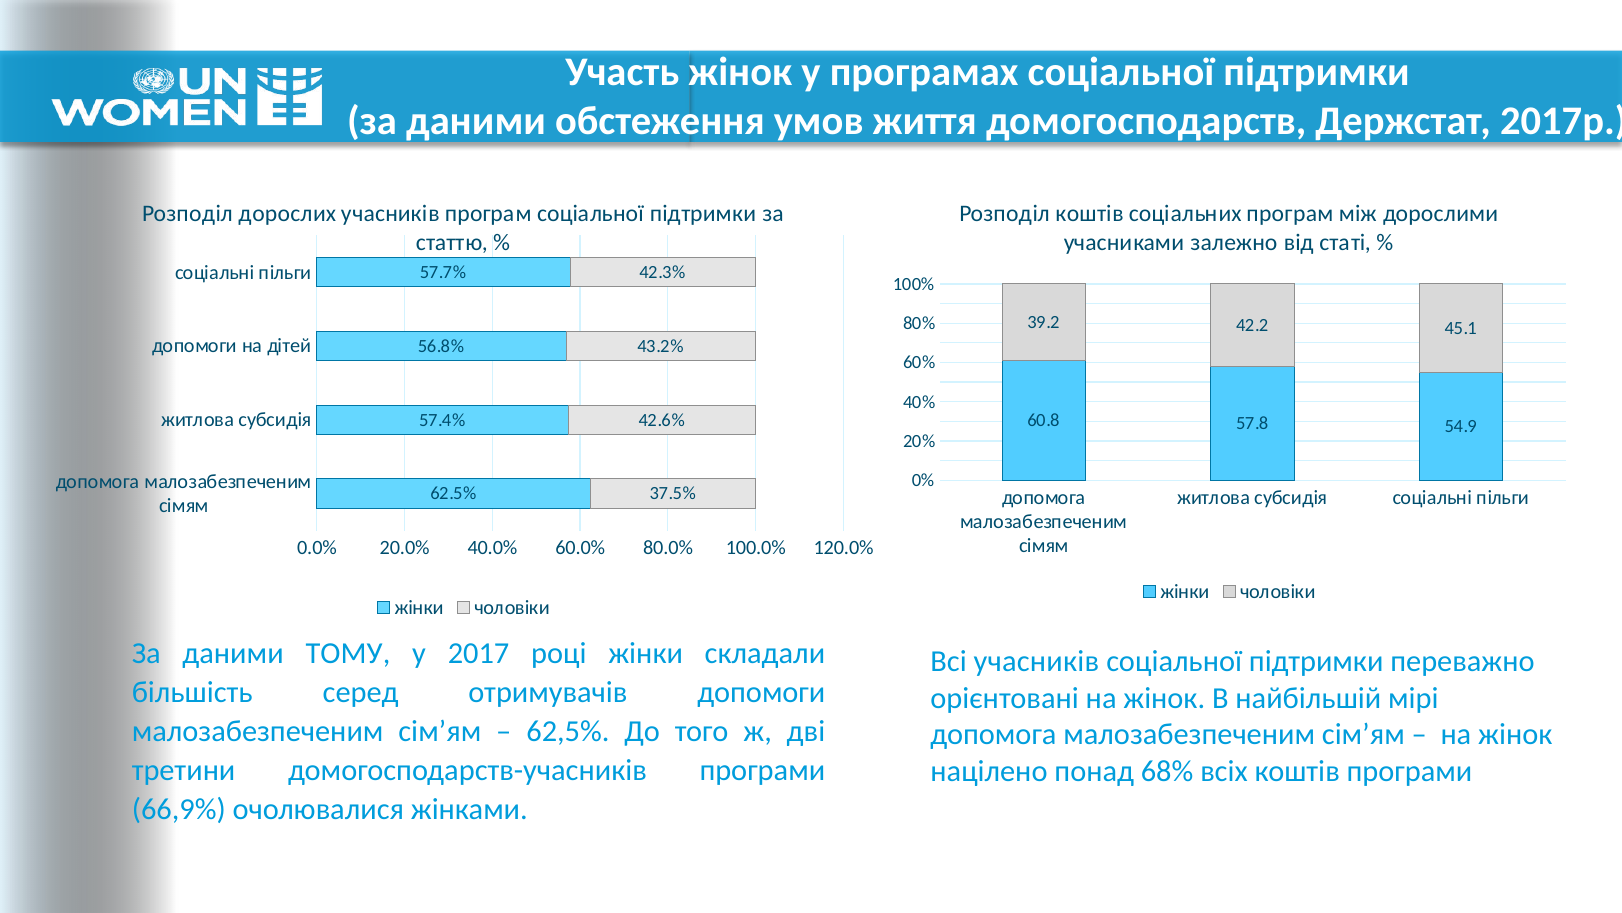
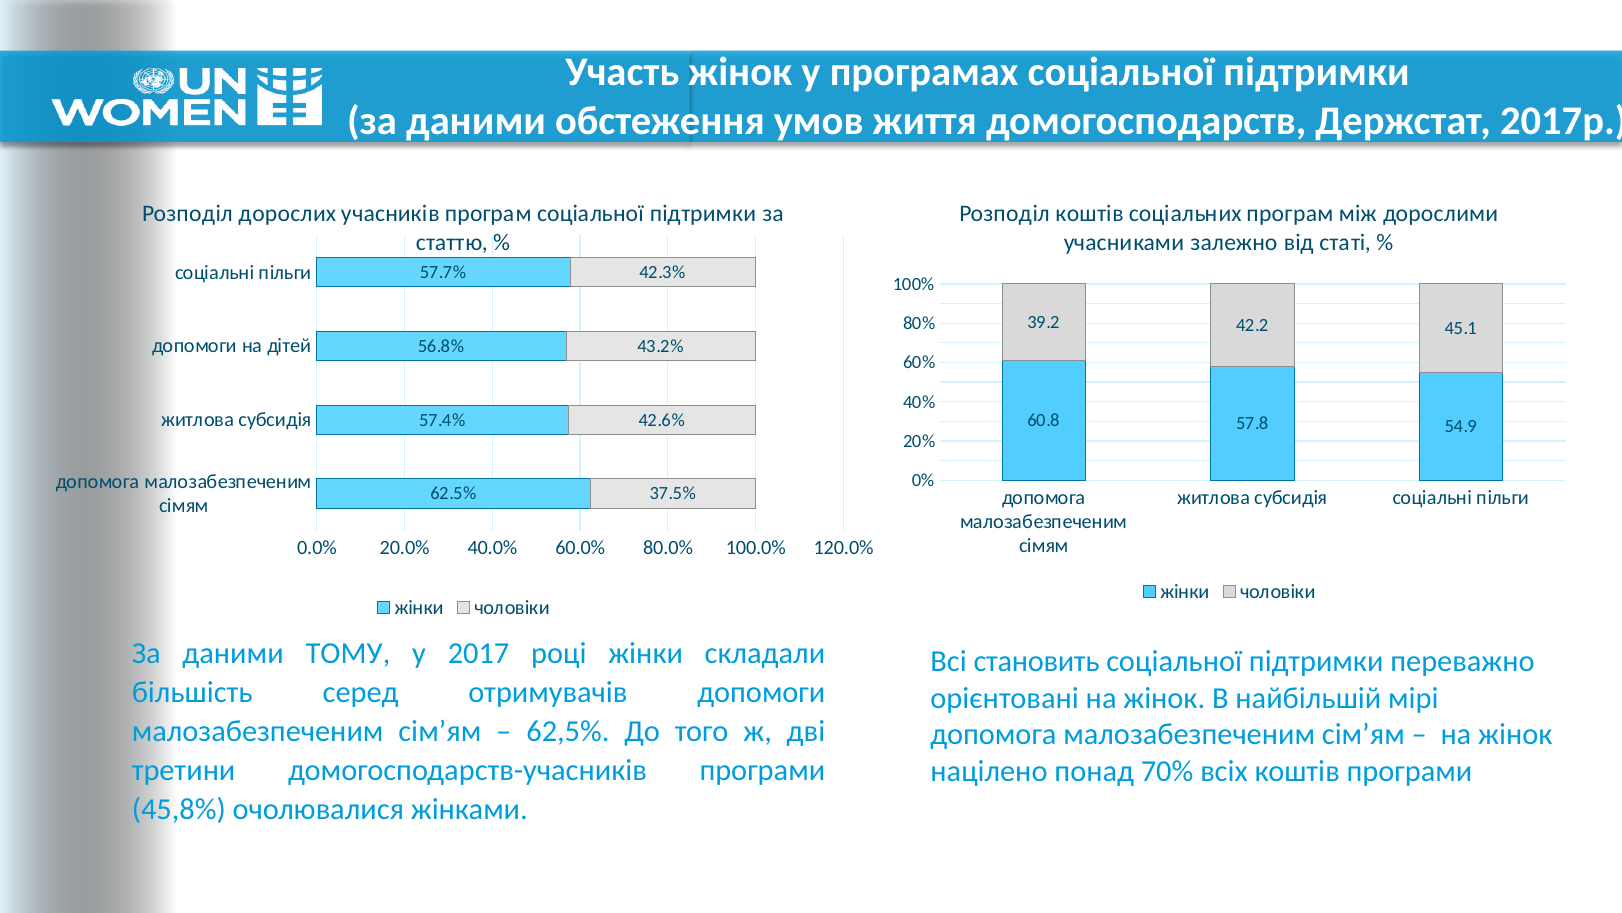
Всі учасників: учасників -> становить
68%: 68% -> 70%
66,9%: 66,9% -> 45,8%
